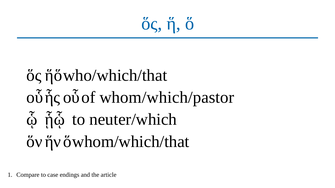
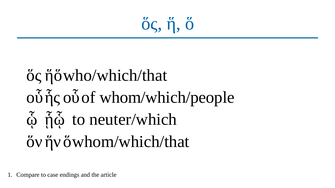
whom/which/pastor: whom/which/pastor -> whom/which/people
